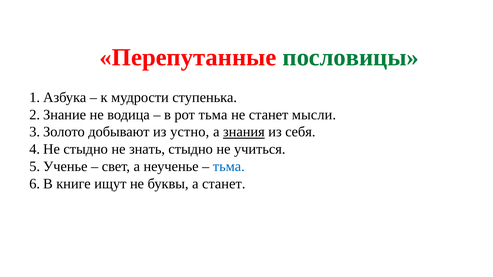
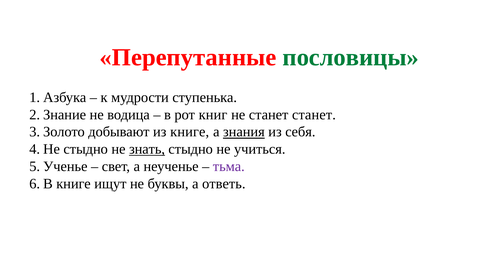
рот тьма: тьма -> книг
станет мысли: мысли -> станет
из устно: устно -> книге
знать underline: none -> present
тьма at (229, 167) colour: blue -> purple
а станет: станет -> ответь
